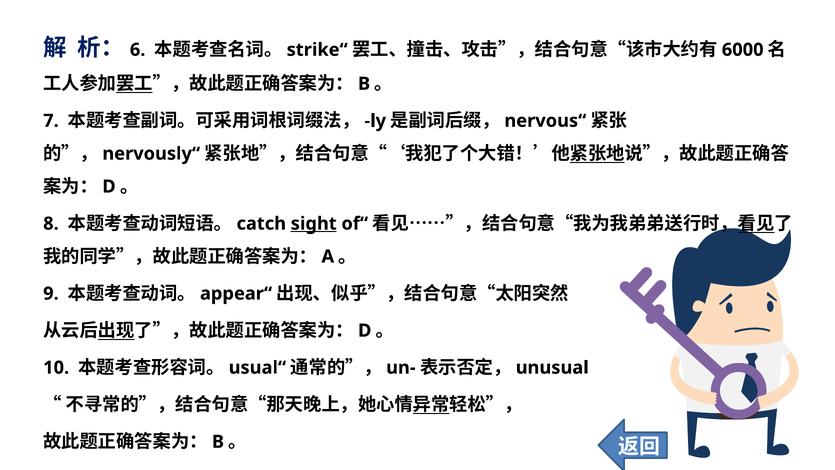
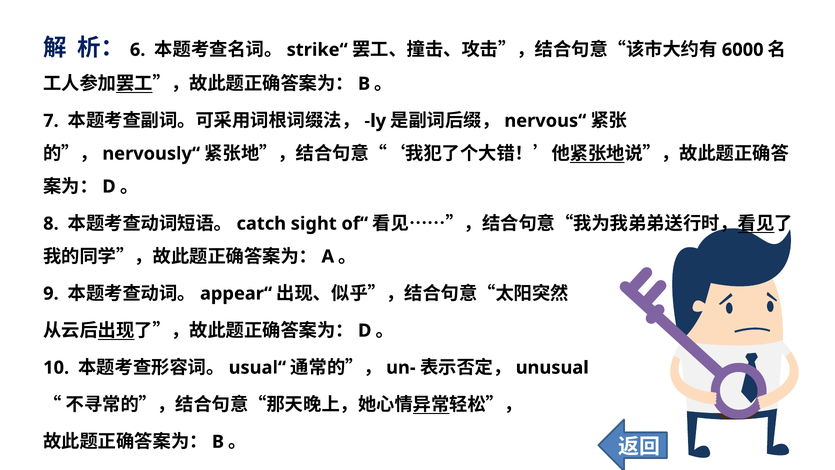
sight underline: present -> none
